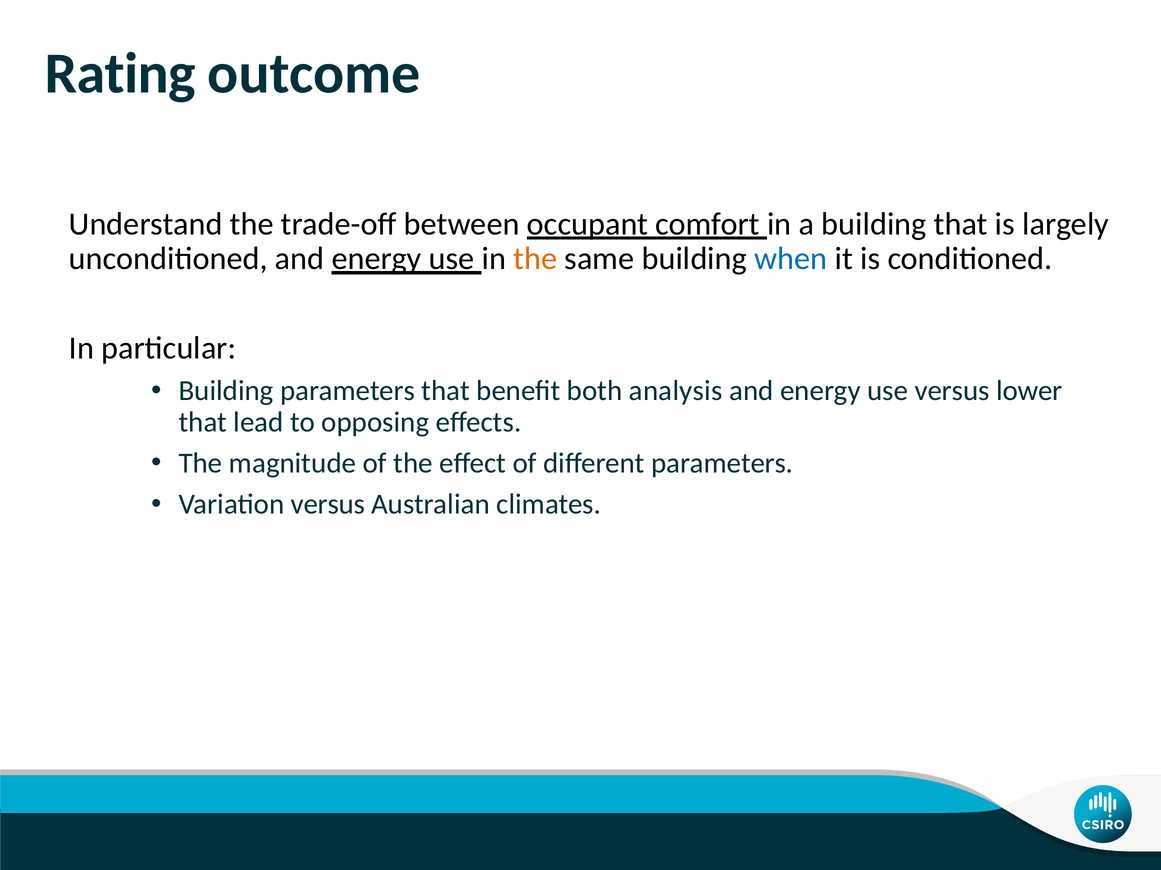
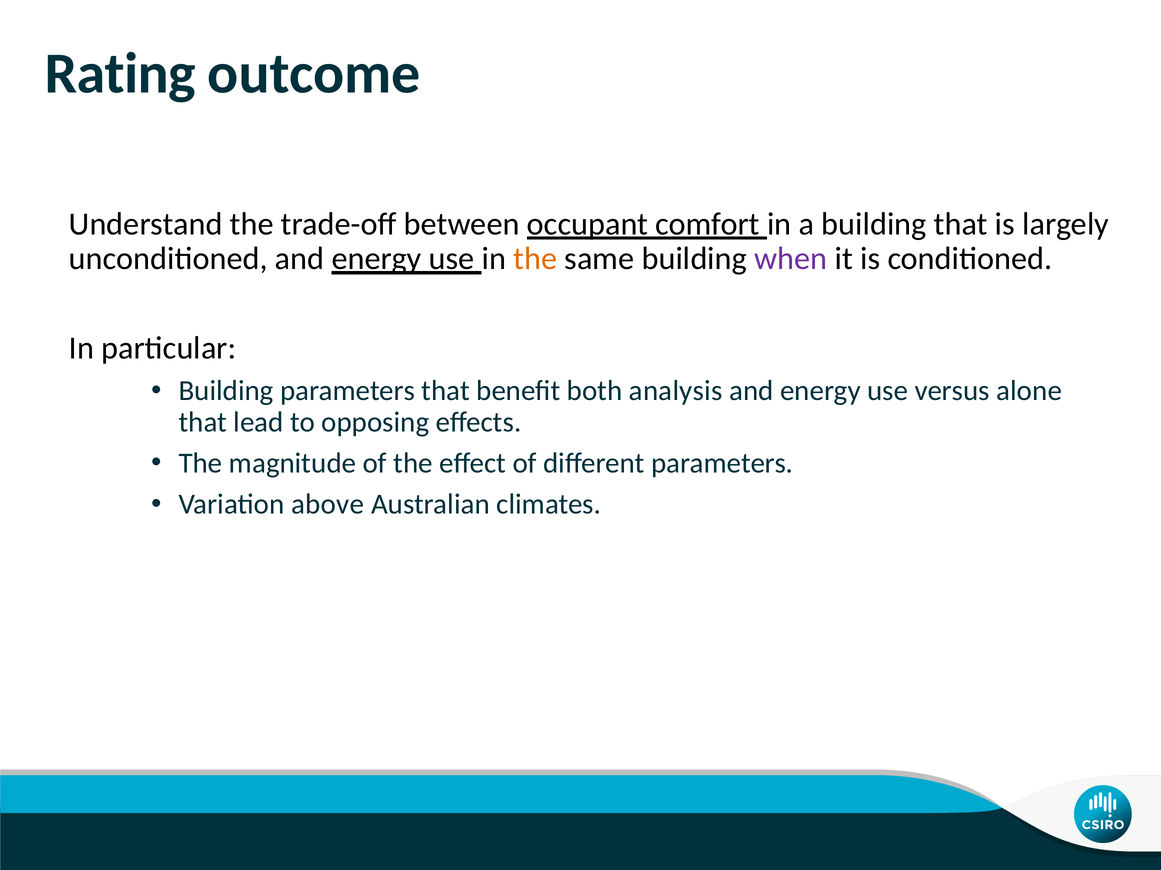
when colour: blue -> purple
lower: lower -> alone
Variation versus: versus -> above
